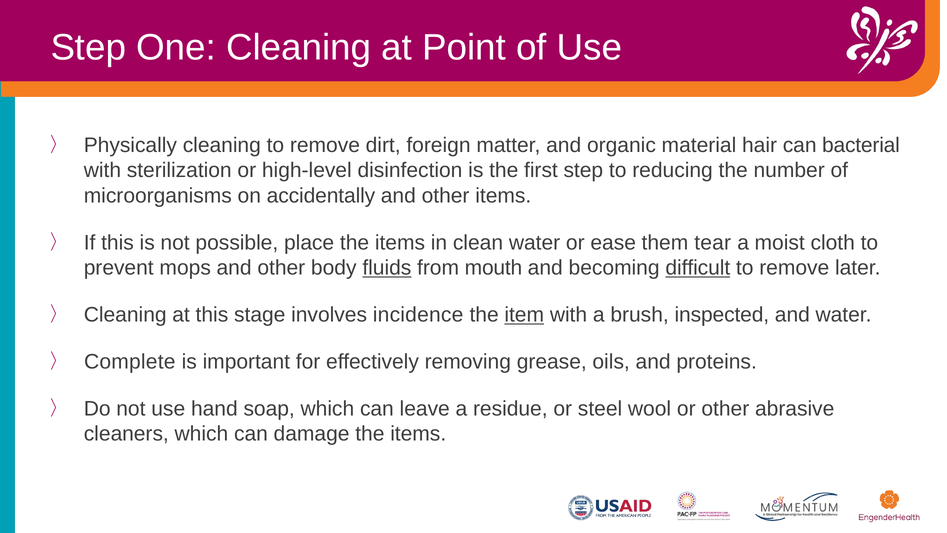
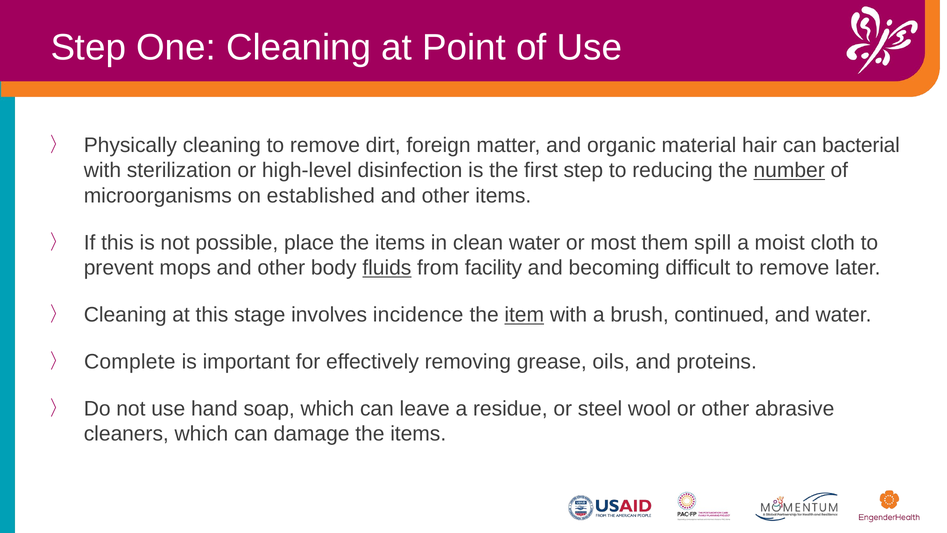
number underline: none -> present
accidentally: accidentally -> established
ease: ease -> most
tear: tear -> spill
mouth: mouth -> facility
difficult underline: present -> none
inspected: inspected -> continued
